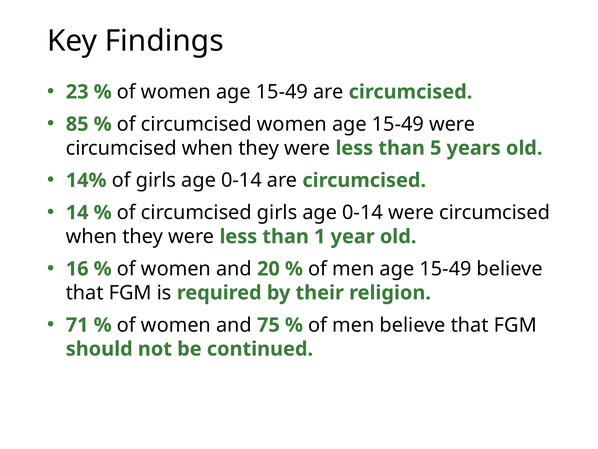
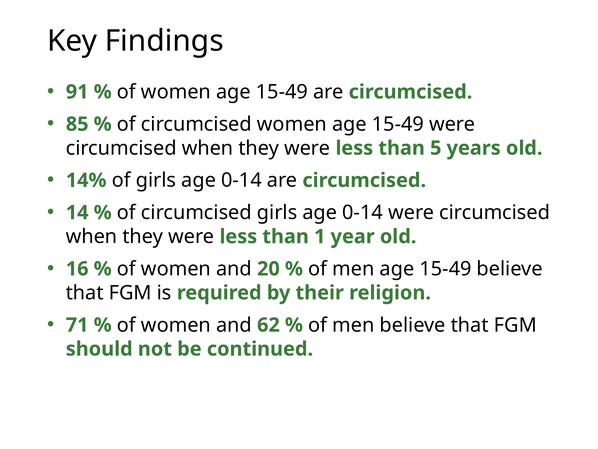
23: 23 -> 91
75: 75 -> 62
